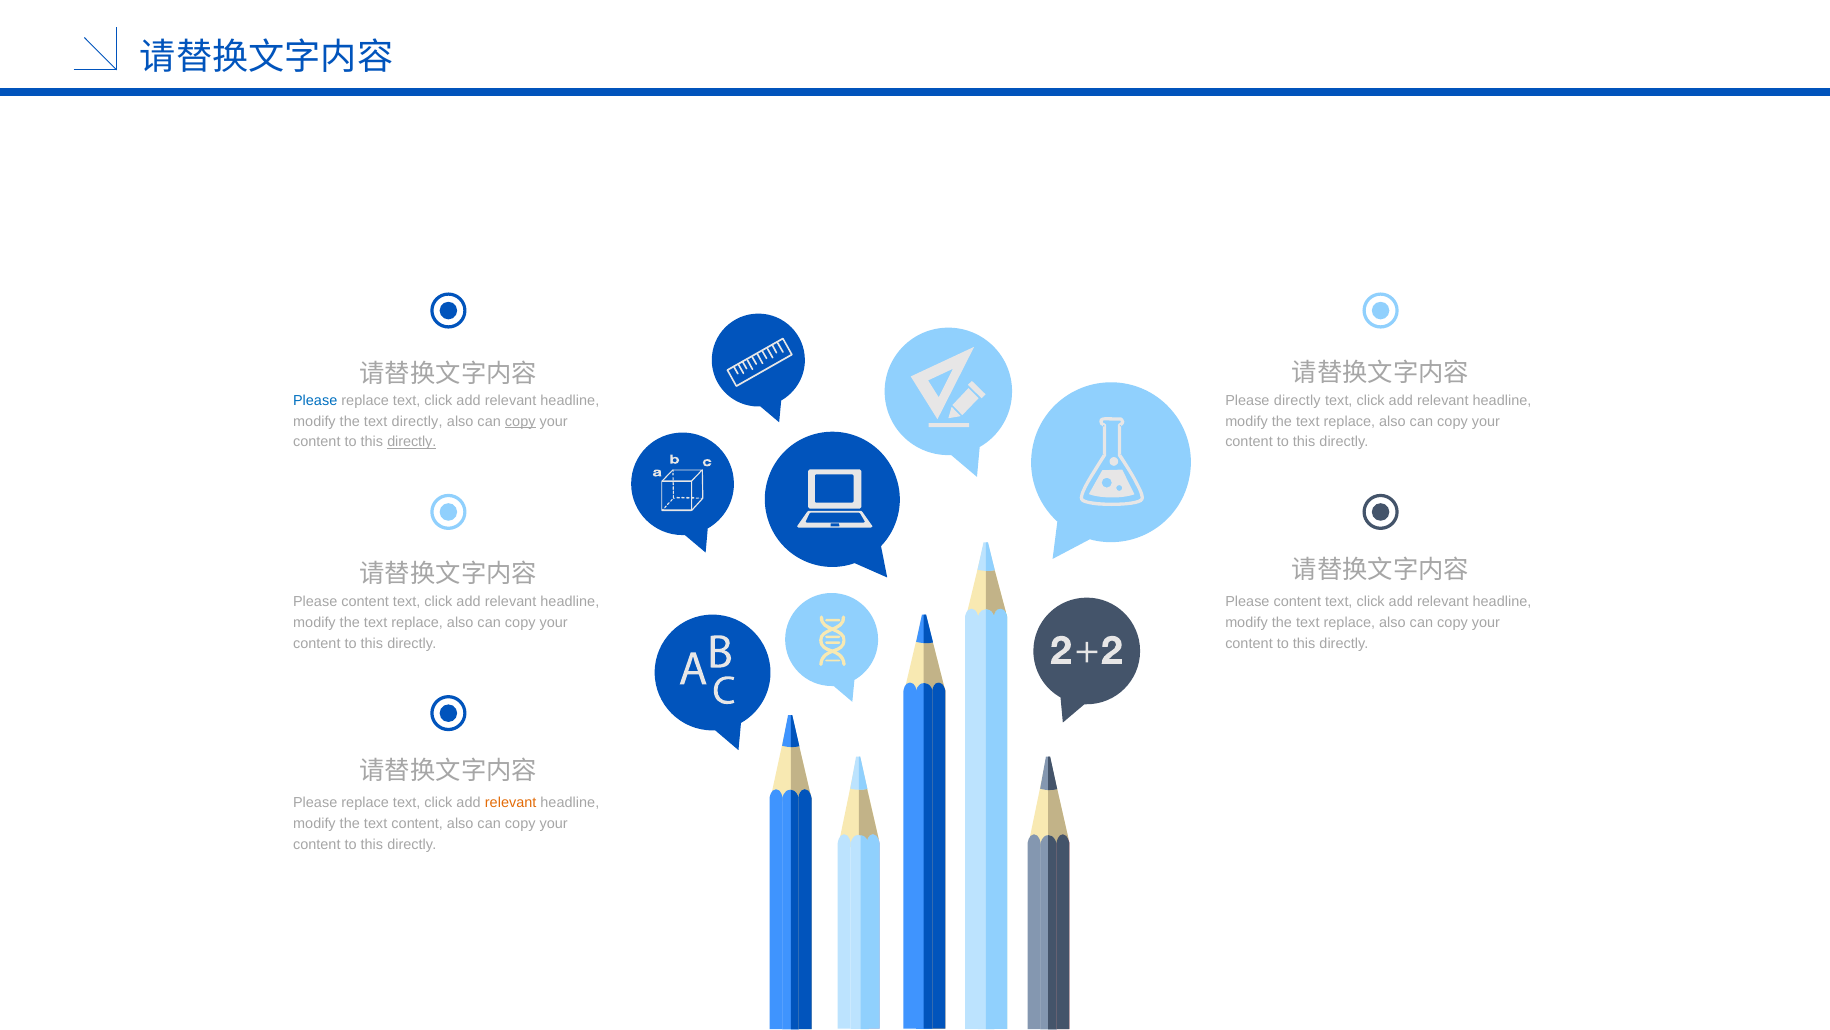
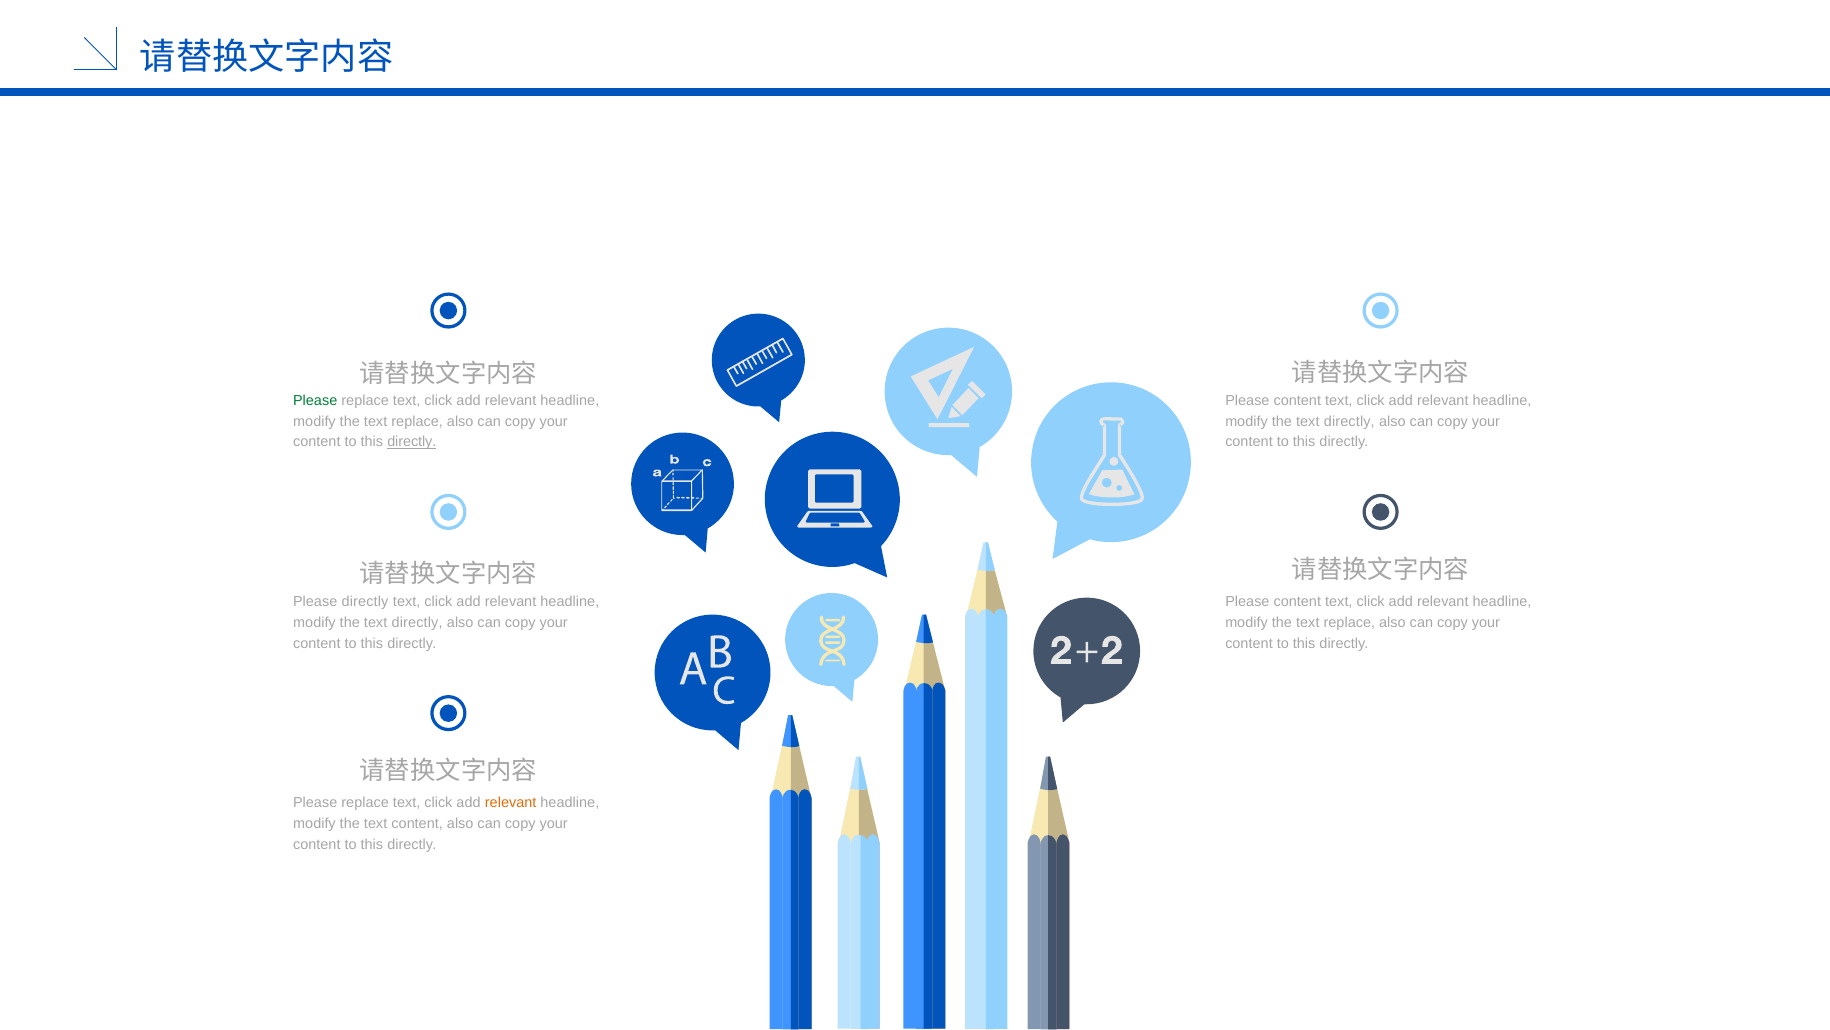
Please at (315, 400) colour: blue -> green
directly at (1297, 400): directly -> content
directly at (417, 421): directly -> replace
copy at (520, 421) underline: present -> none
replace at (1349, 421): replace -> directly
content at (365, 602): content -> directly
replace at (417, 622): replace -> directly
